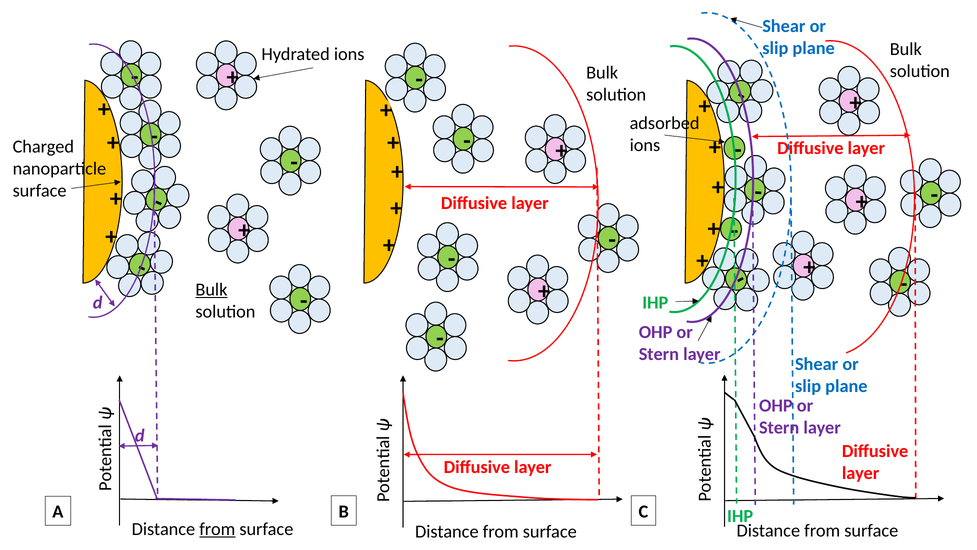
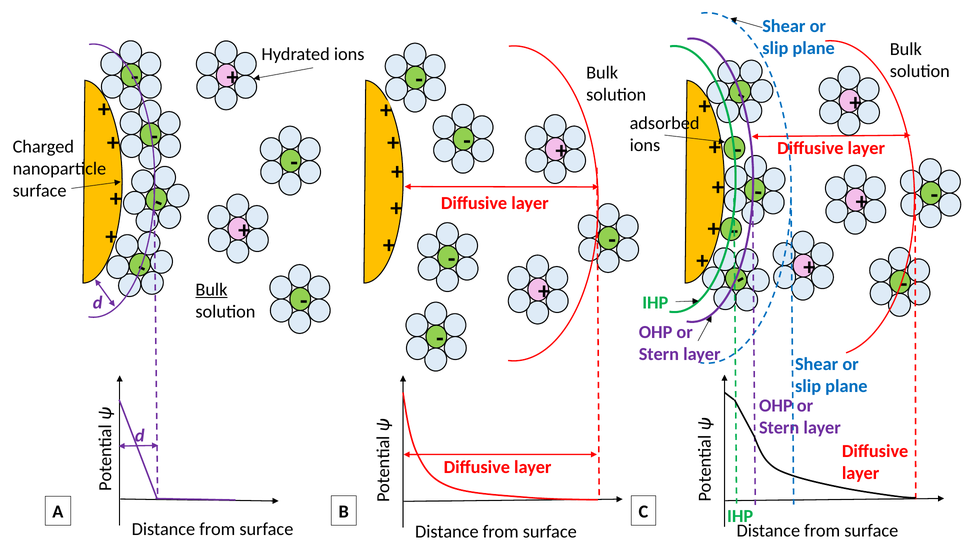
from at (217, 529) underline: present -> none
